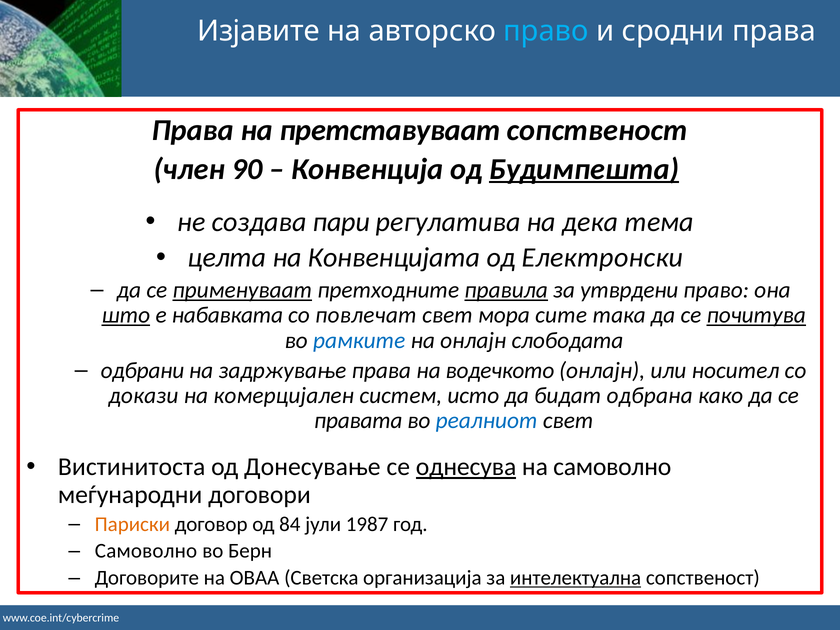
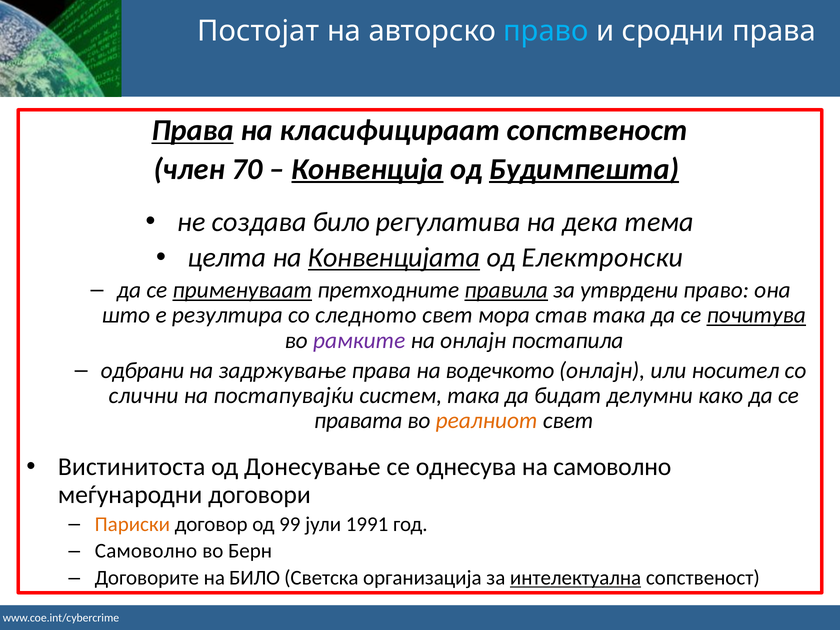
Изјавите: Изјавите -> Постојат
Права at (193, 130) underline: none -> present
претставуваат: претставуваат -> класифицираат
90: 90 -> 70
Конвенција underline: none -> present
создава пари: пари -> било
Конвенцијата underline: none -> present
што underline: present -> none
набавката: набавката -> резултира
повлечат: повлечат -> следното
сите: сите -> став
рамките colour: blue -> purple
слободата: слободата -> постапила
докази: докази -> слични
комерцијален: комерцијален -> постапувајќи
систем исто: исто -> така
одбрана: одбрана -> делумни
реалниот colour: blue -> orange
однесува underline: present -> none
84: 84 -> 99
1987: 1987 -> 1991
на ОВАА: ОВАА -> БИЛО
